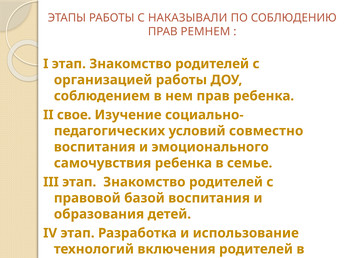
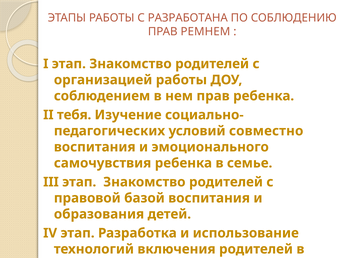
НАКАЗЫВАЛИ: НАКАЗЫВАЛИ -> РАЗРАБОТАНА
свое: свое -> тебя
